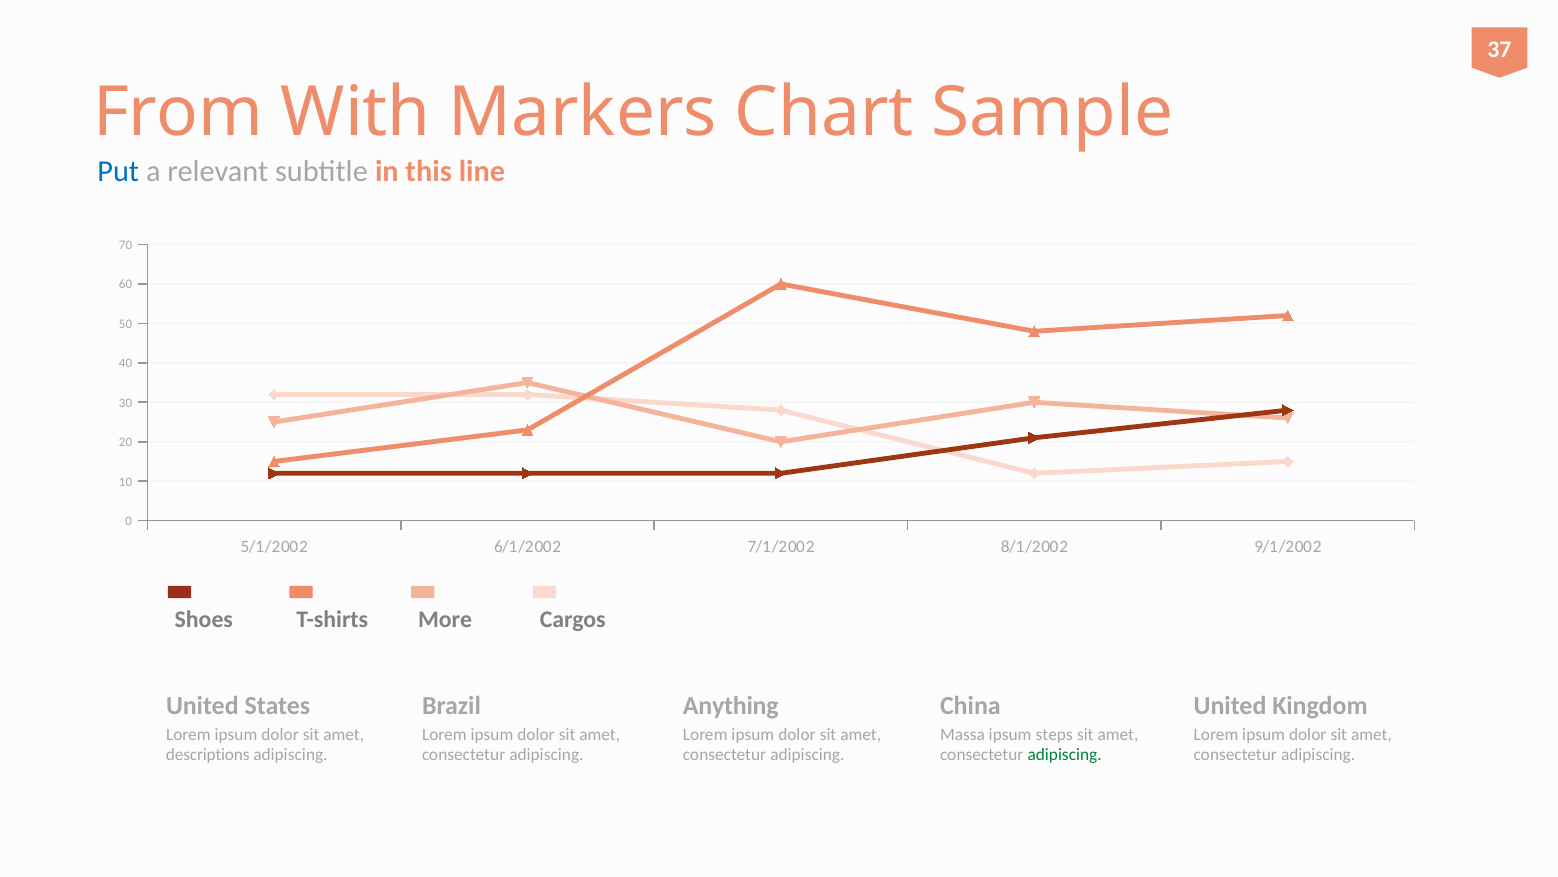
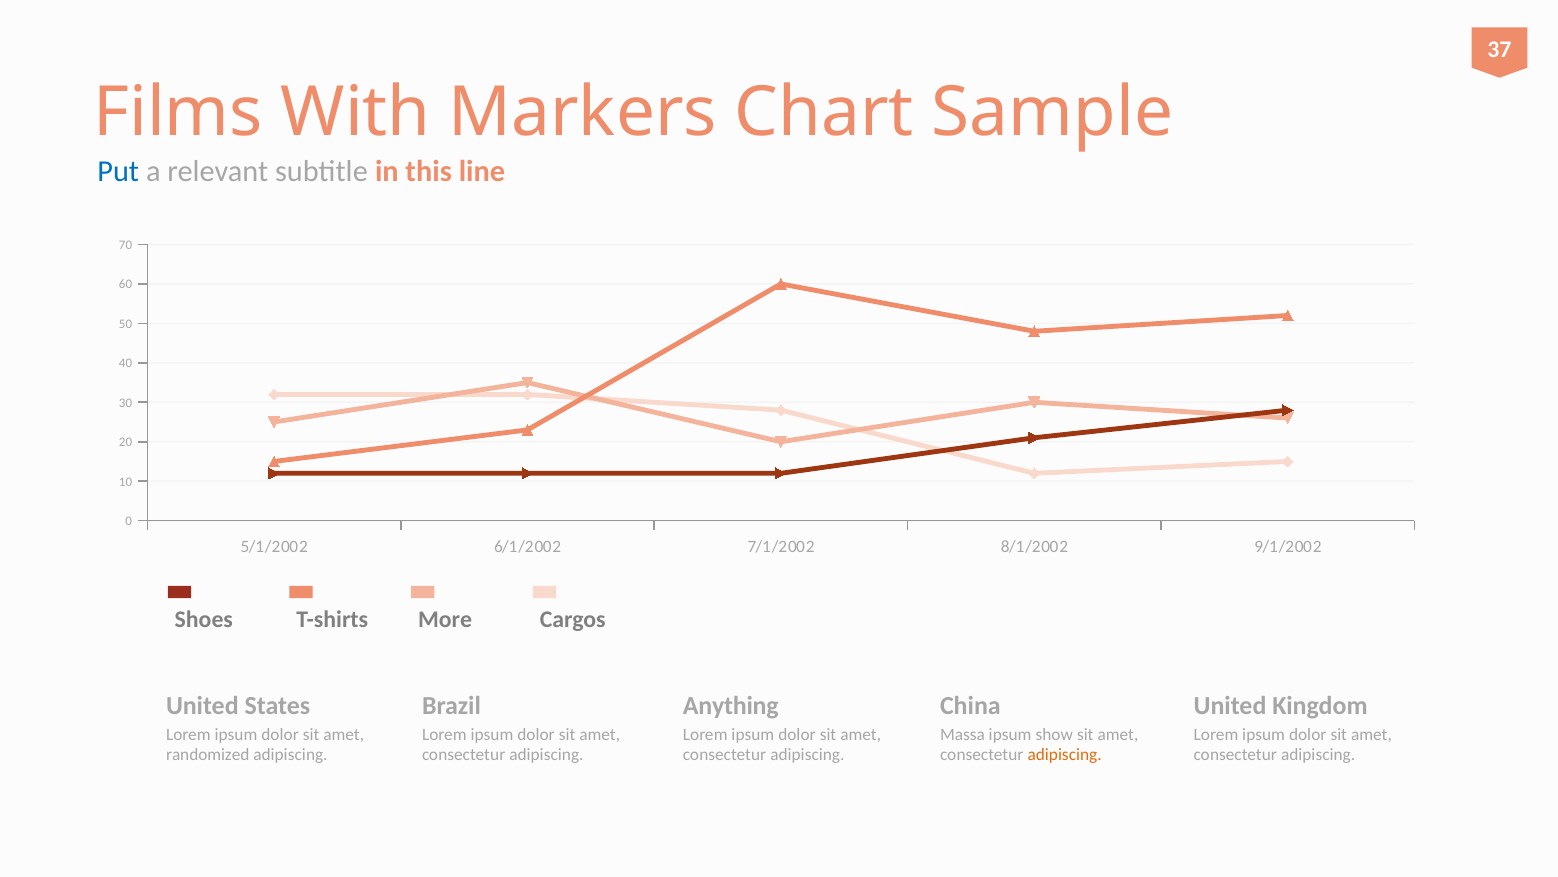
From: From -> Films
steps: steps -> show
descriptions: descriptions -> randomized
adipiscing at (1065, 755) colour: green -> orange
